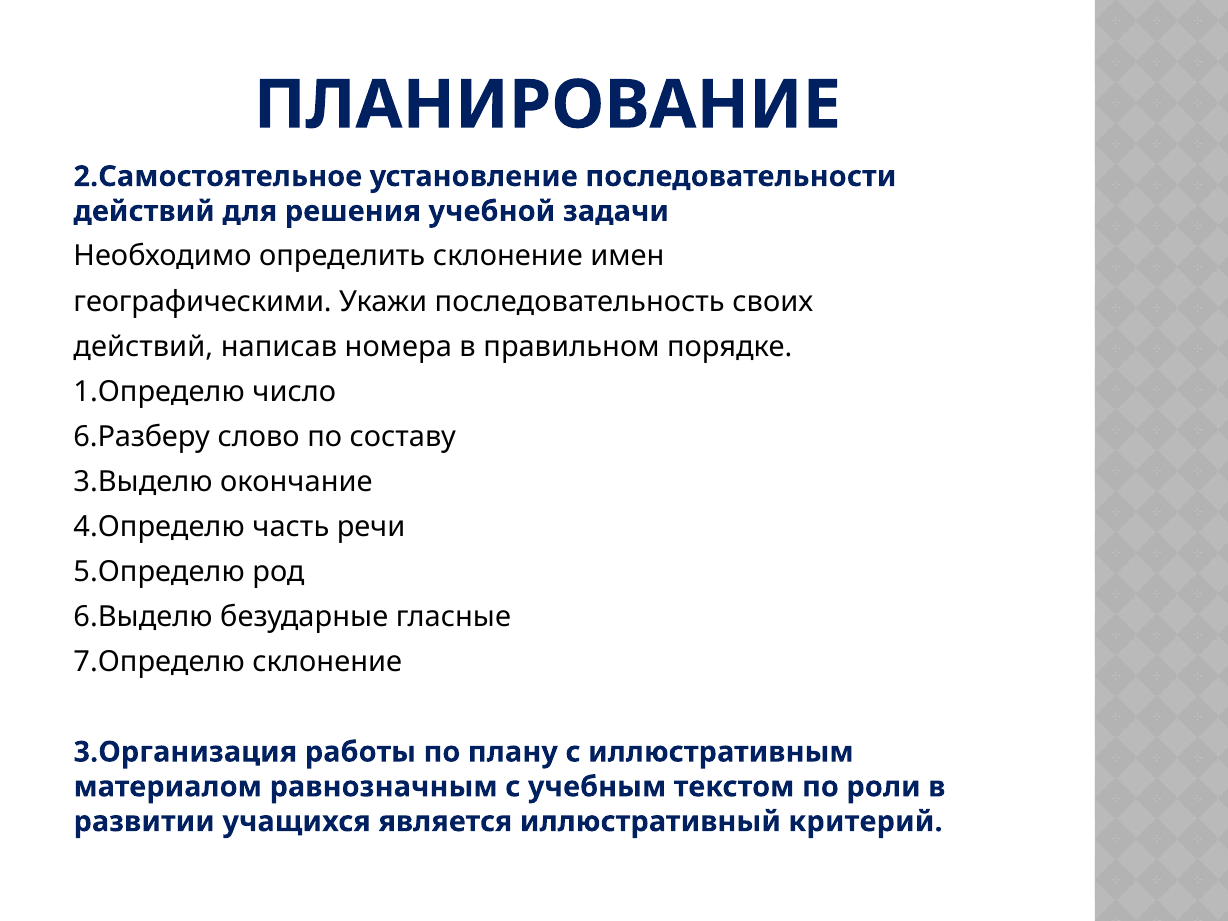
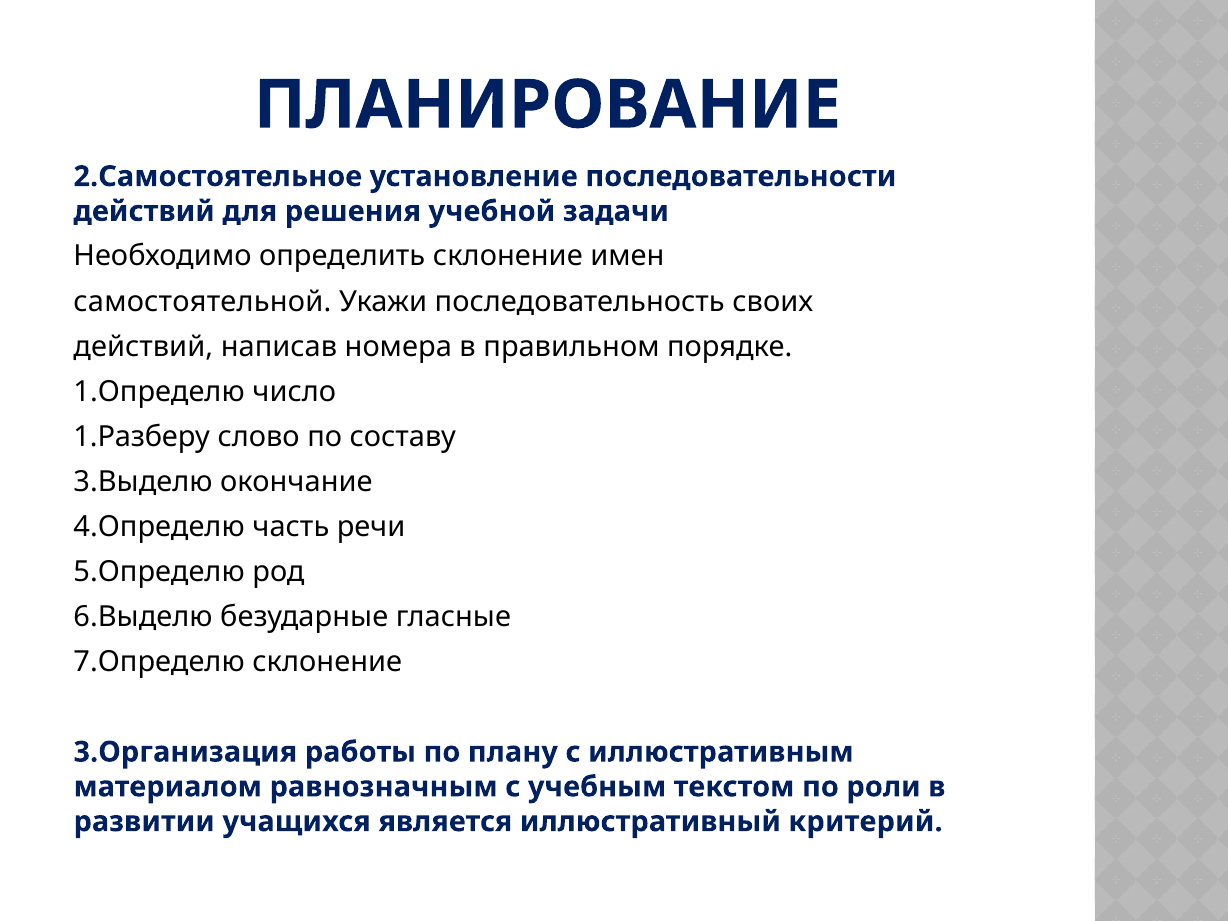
географическими: географическими -> самостоятельной
6.Разберу: 6.Разберу -> 1.Разберу
